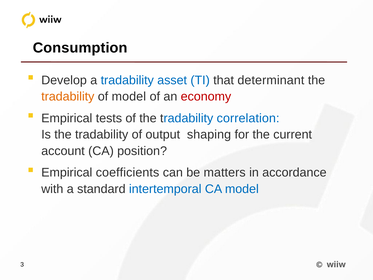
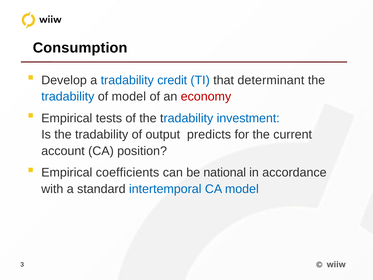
asset: asset -> credit
tradability at (68, 96) colour: orange -> blue
correlation: correlation -> investment
shaping: shaping -> predicts
matters: matters -> national
